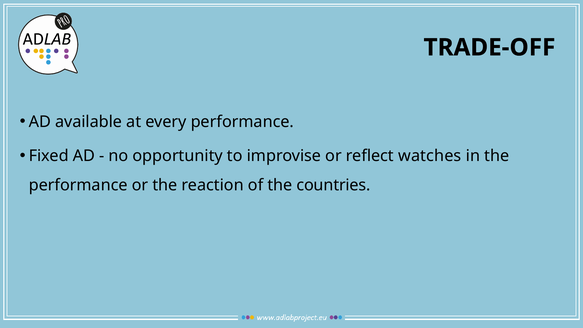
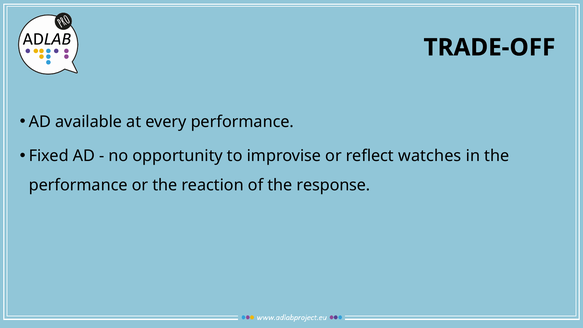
countries: countries -> response
